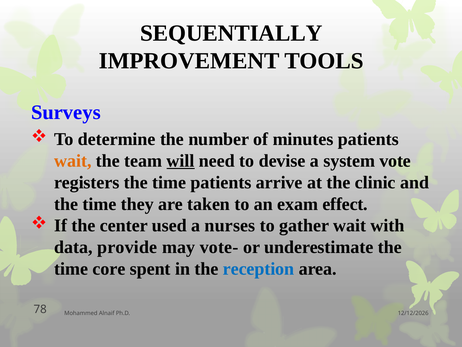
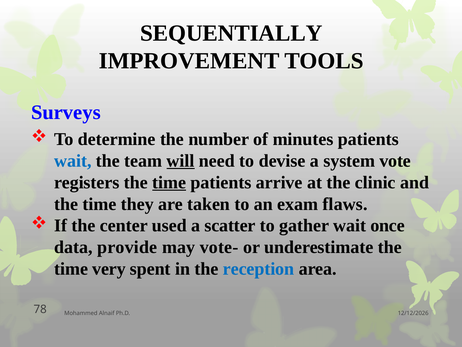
wait at (73, 161) colour: orange -> blue
time at (169, 182) underline: none -> present
effect: effect -> flaws
nurses: nurses -> scatter
with: with -> once
core: core -> very
